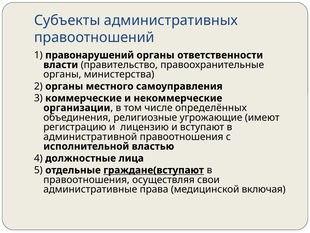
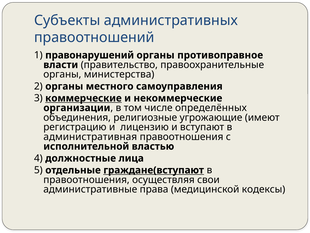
ответственности: ответственности -> противоправное
коммерческие underline: none -> present
административной: административной -> административная
включая: включая -> кодексы
